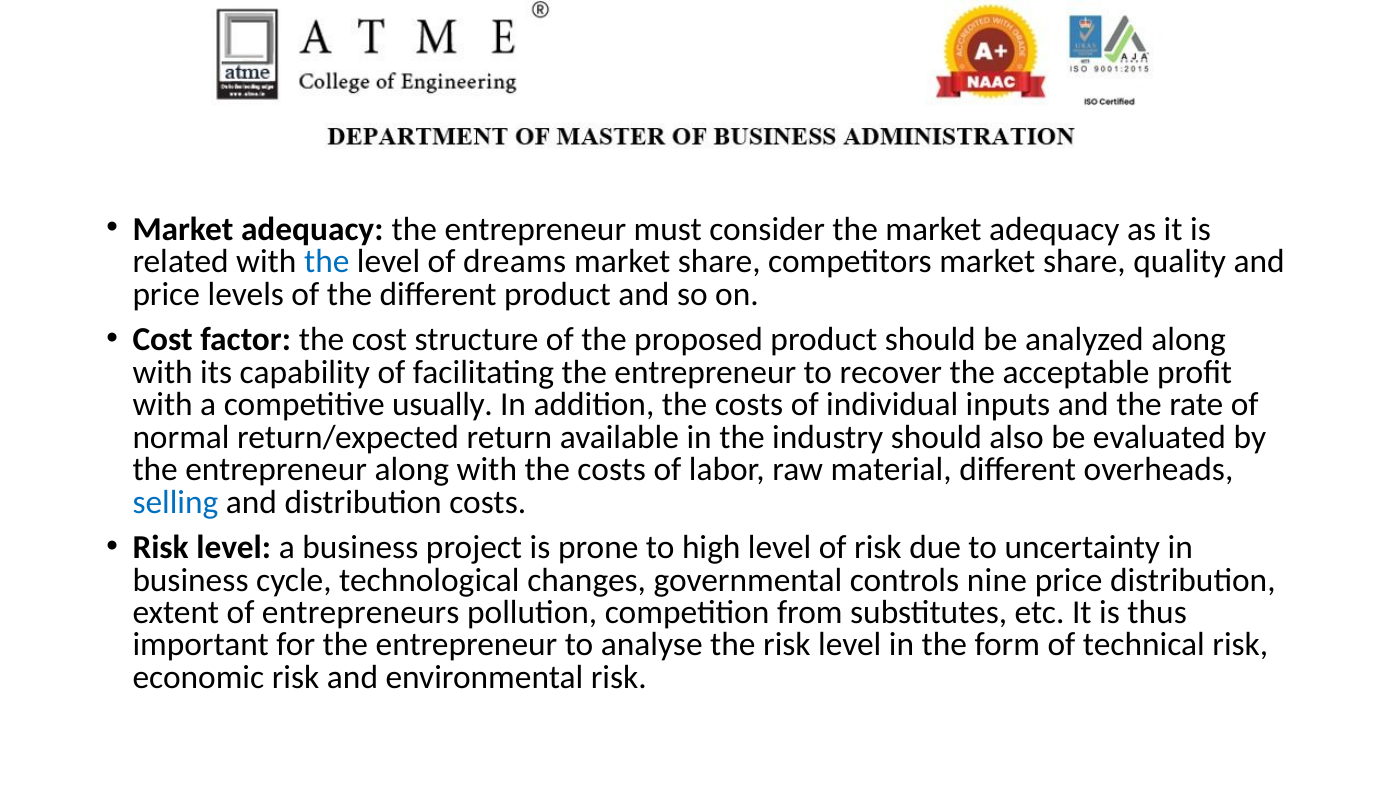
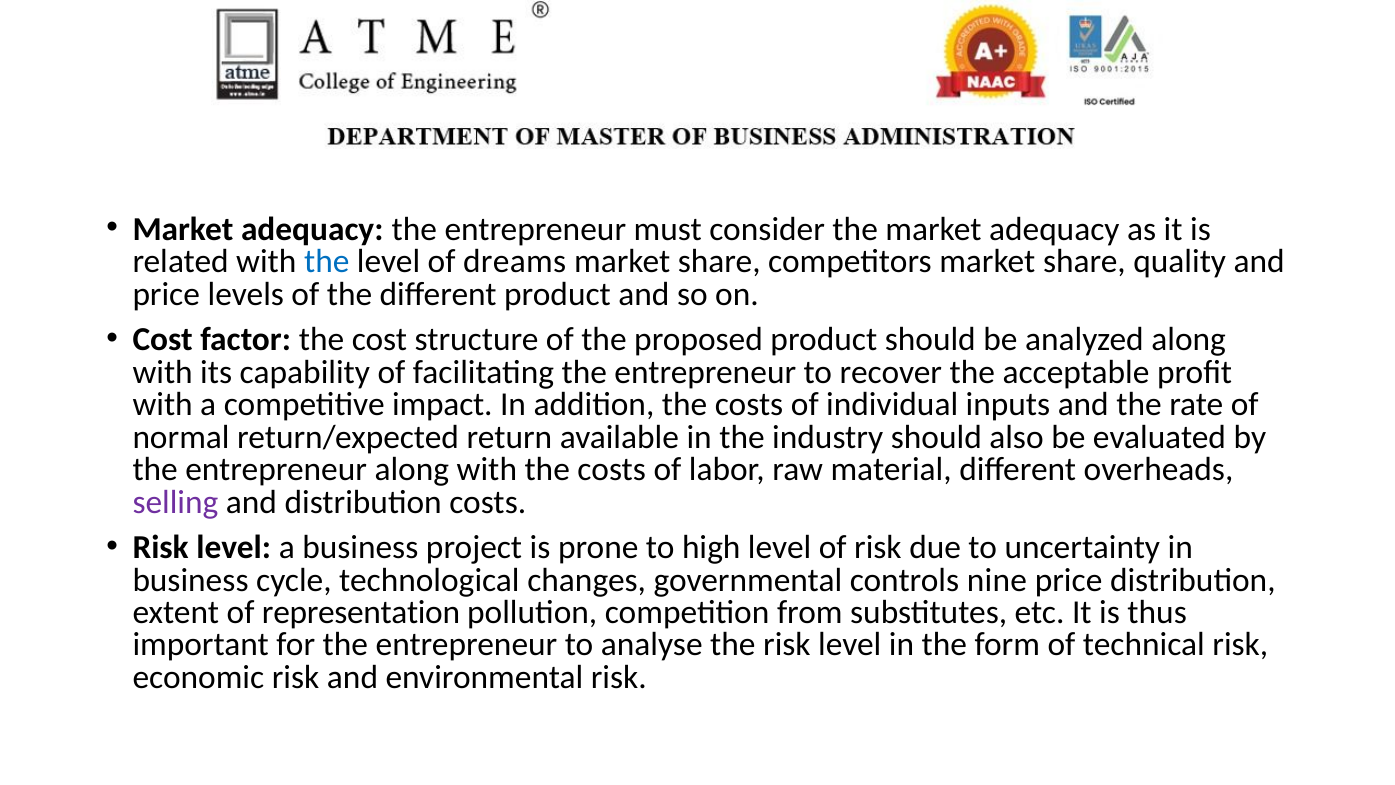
usually: usually -> impact
selling colour: blue -> purple
entrepreneurs: entrepreneurs -> representation
